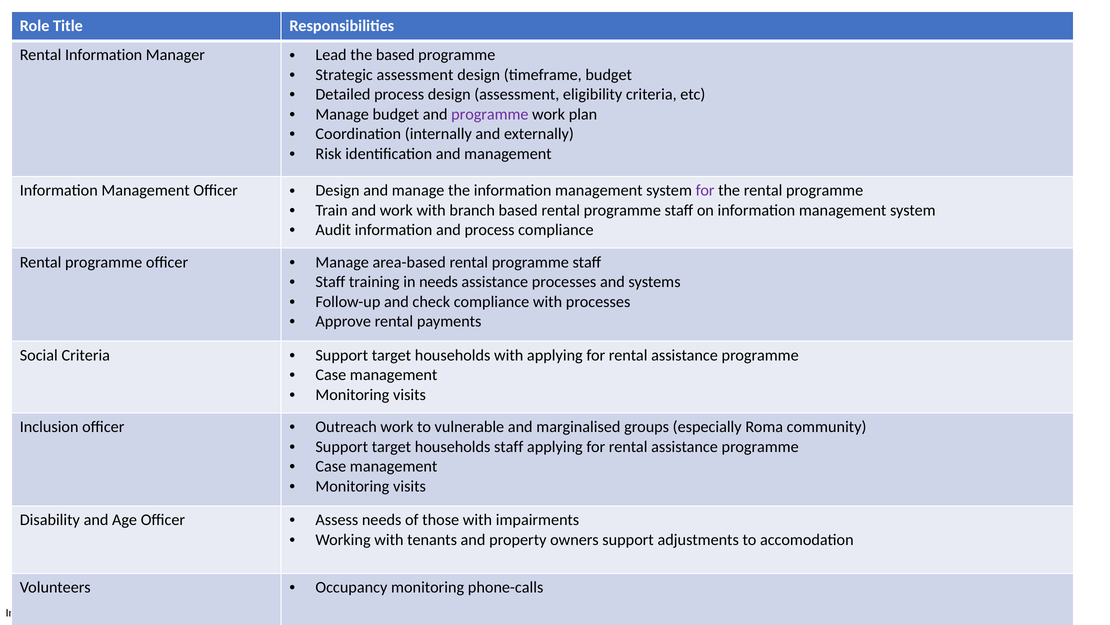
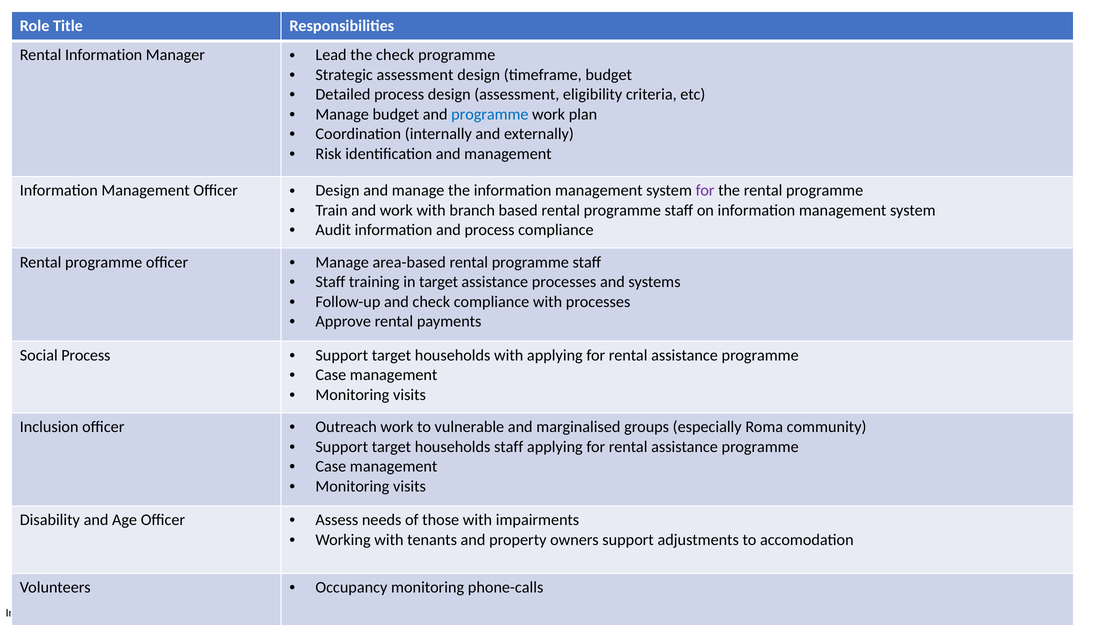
the based: based -> check
programme at (490, 114) colour: purple -> blue
in needs: needs -> target
Social Criteria: Criteria -> Process
